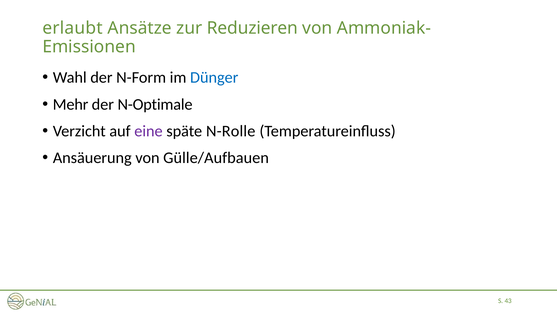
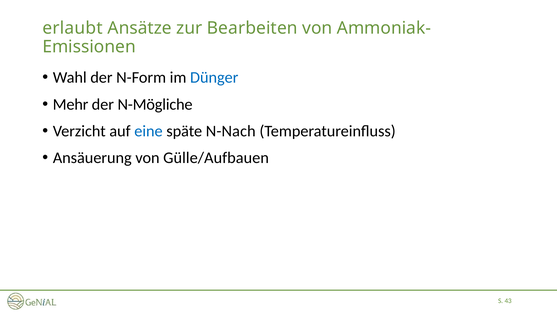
Reduzieren: Reduzieren -> Bearbeiten
N-Optimale: N-Optimale -> N-Mögliche
eine colour: purple -> blue
N-Rolle: N-Rolle -> N-Nach
